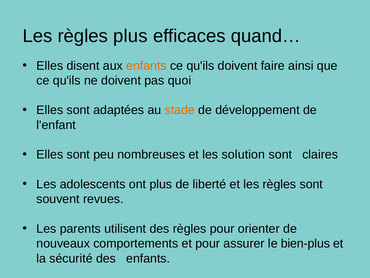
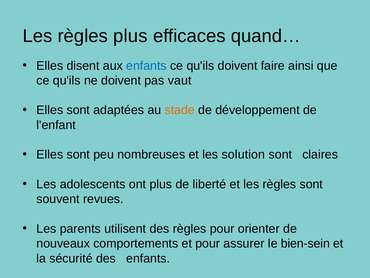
enfants at (146, 66) colour: orange -> blue
quoi: quoi -> vaut
bien-plus: bien-plus -> bien-sein
